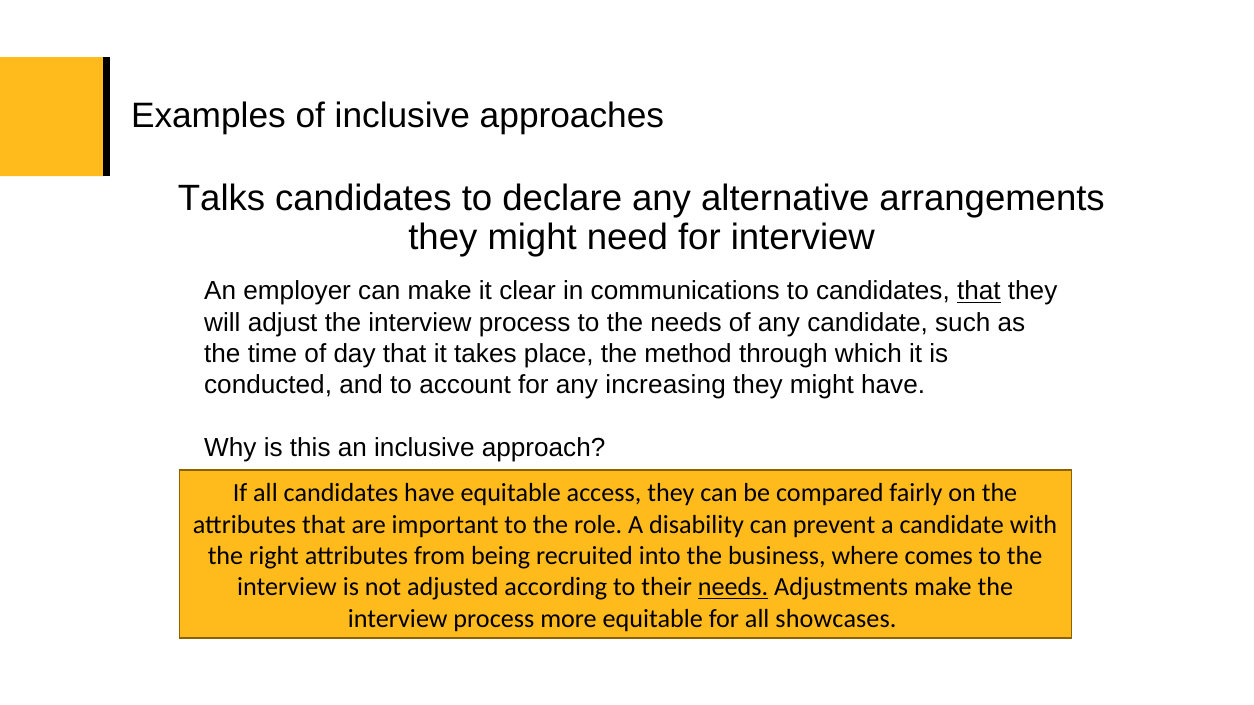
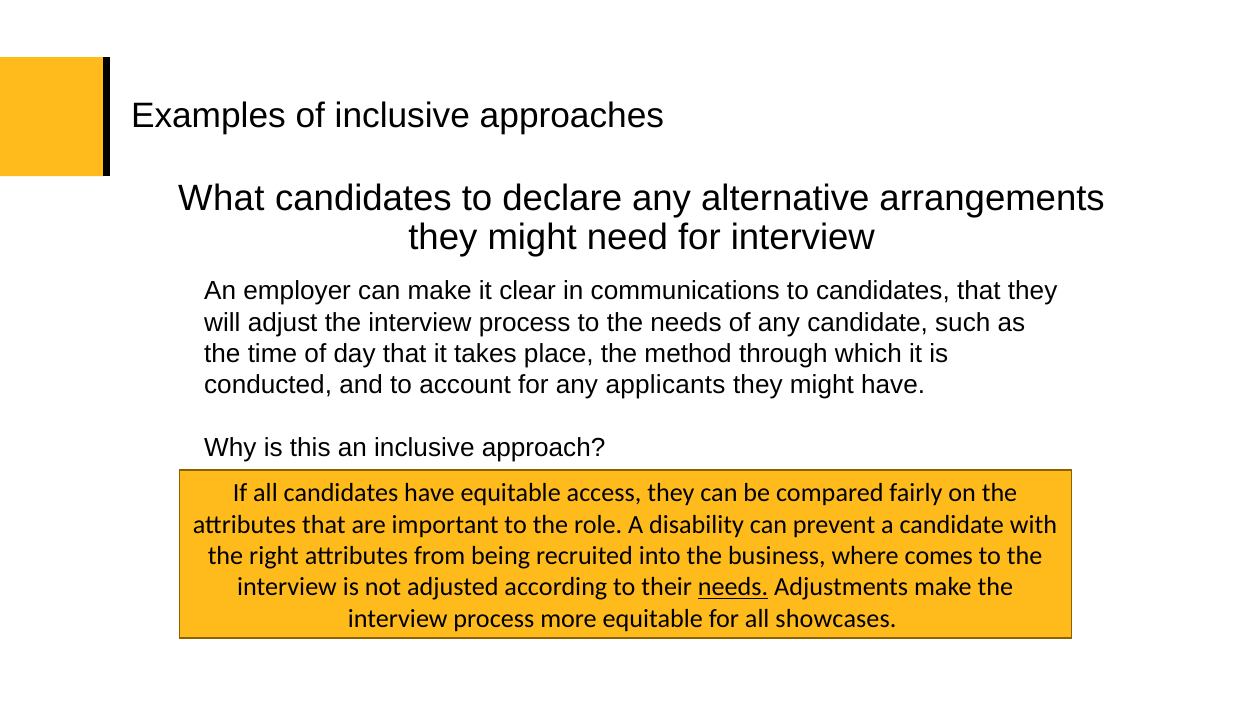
Talks: Talks -> What
that at (979, 291) underline: present -> none
increasing: increasing -> applicants
